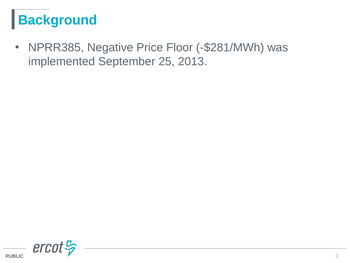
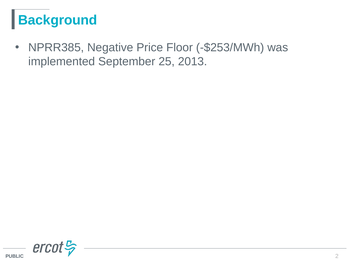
-$281/MWh: -$281/MWh -> -$253/MWh
